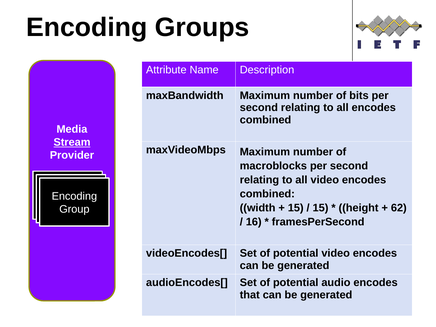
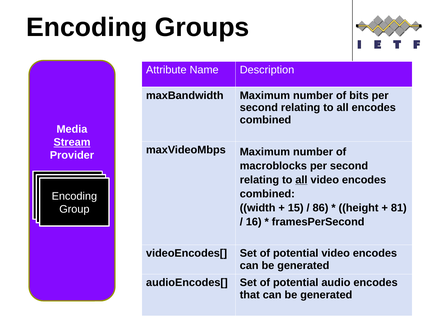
all at (301, 180) underline: none -> present
15 at (321, 208): 15 -> 86
62: 62 -> 81
